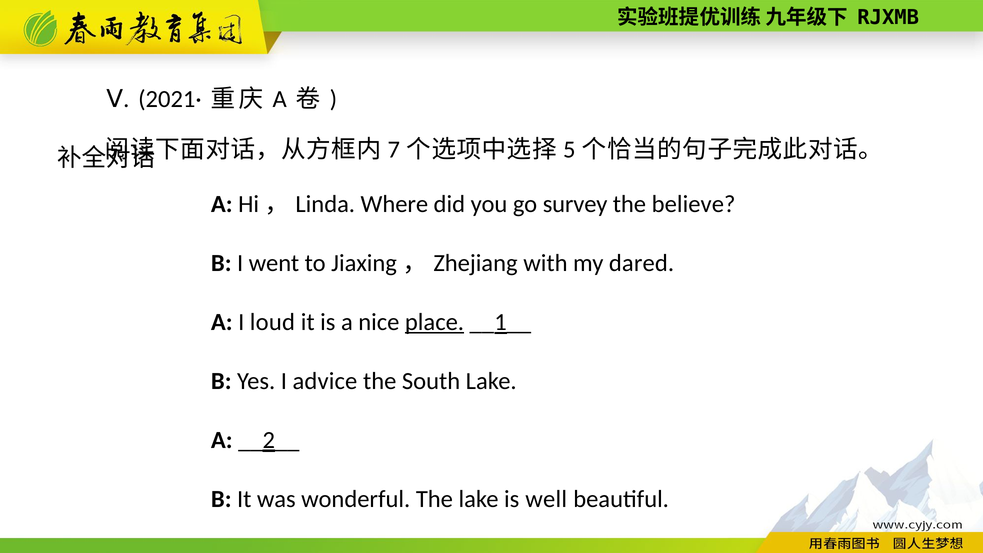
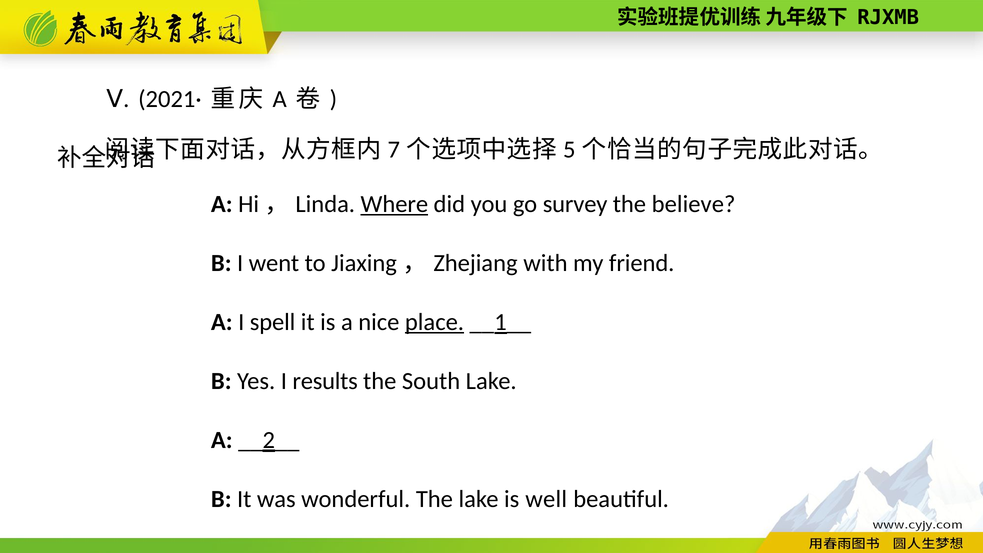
Where underline: none -> present
dared: dared -> friend
loud: loud -> spell
advice: advice -> results
